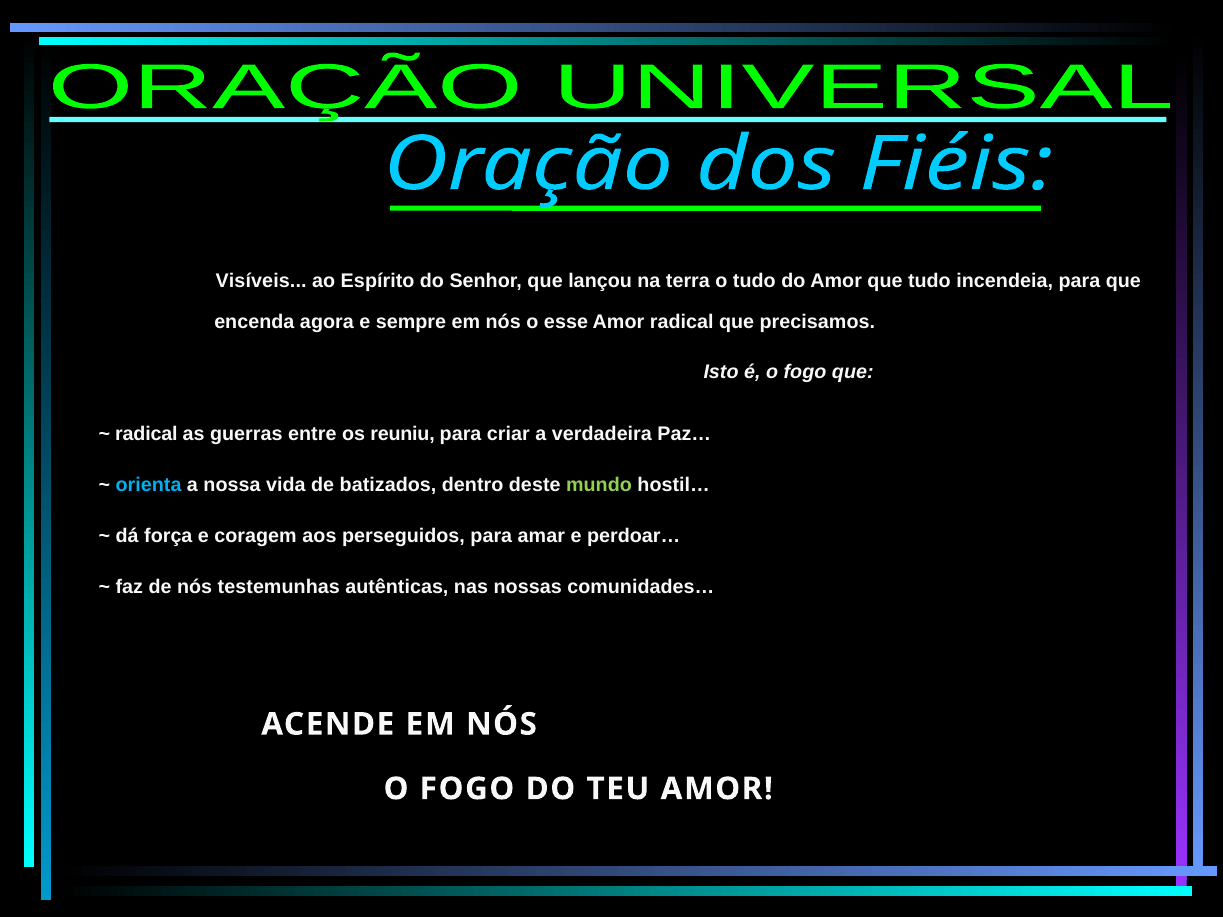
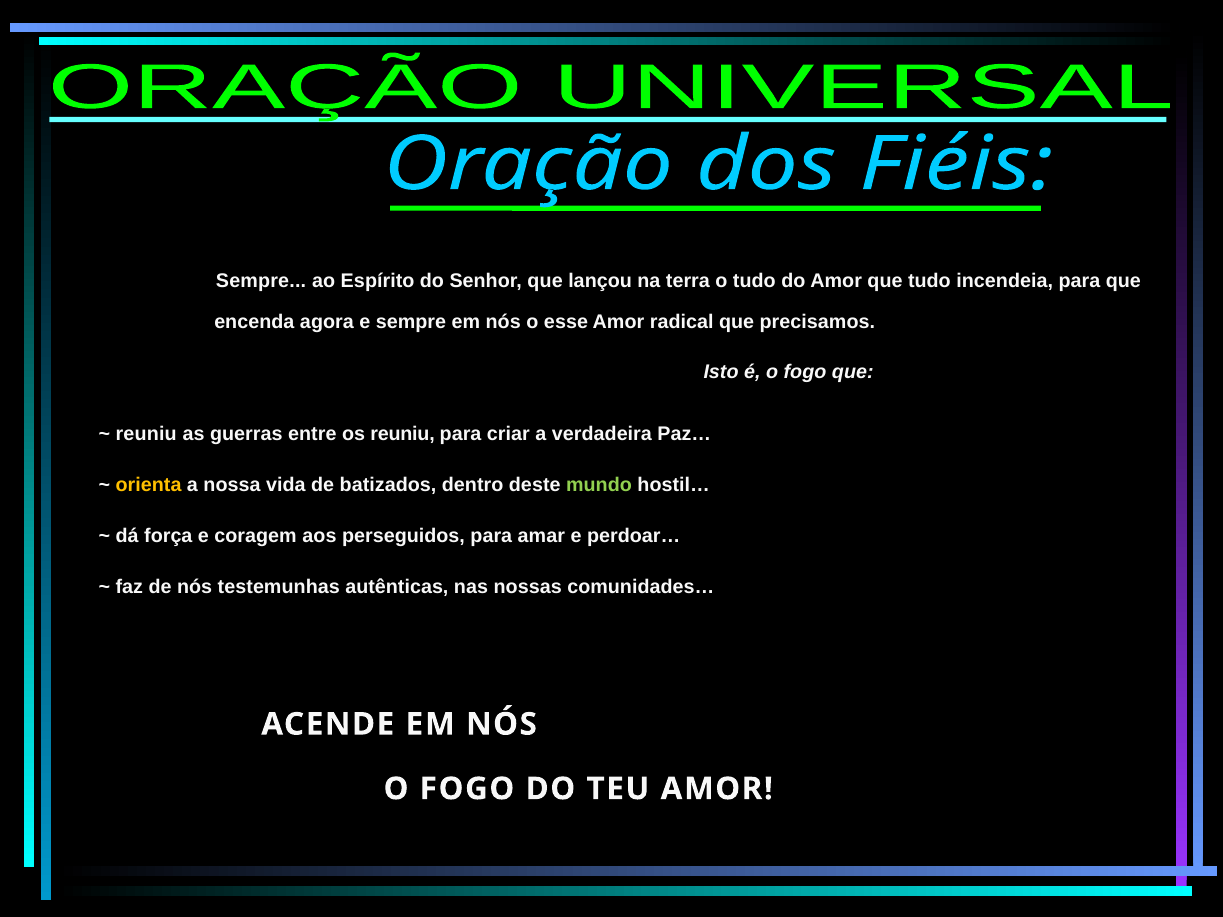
Visíveis at (261, 281): Visíveis -> Sempre
radical at (146, 434): radical -> reuniu
orienta colour: light blue -> yellow
